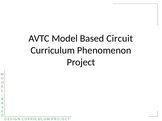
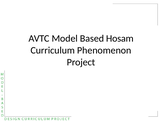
Circuit: Circuit -> Hosam
